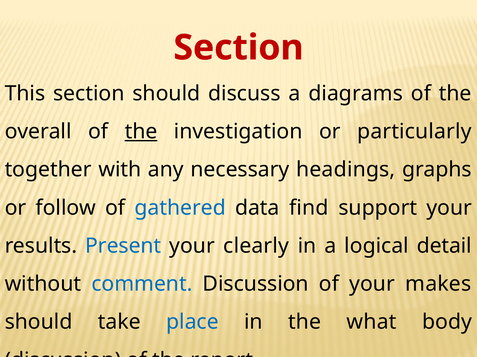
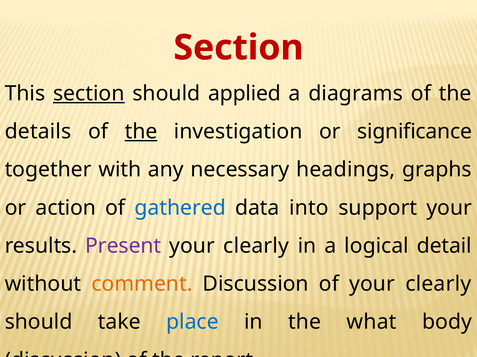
section at (89, 94) underline: none -> present
discuss: discuss -> applied
overall: overall -> details
particularly: particularly -> significance
follow: follow -> action
find: find -> into
Present colour: blue -> purple
comment colour: blue -> orange
of your makes: makes -> clearly
